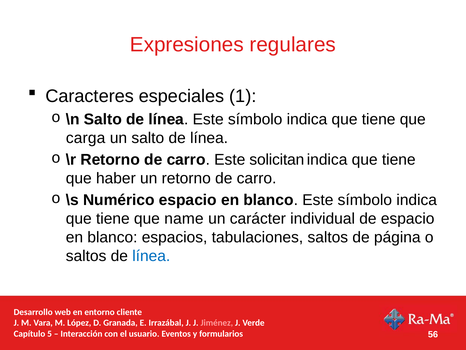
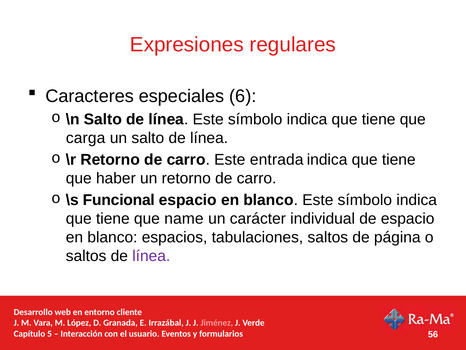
1: 1 -> 6
solicitan: solicitan -> entrada
Numérico: Numérico -> Funcional
línea at (151, 256) colour: blue -> purple
